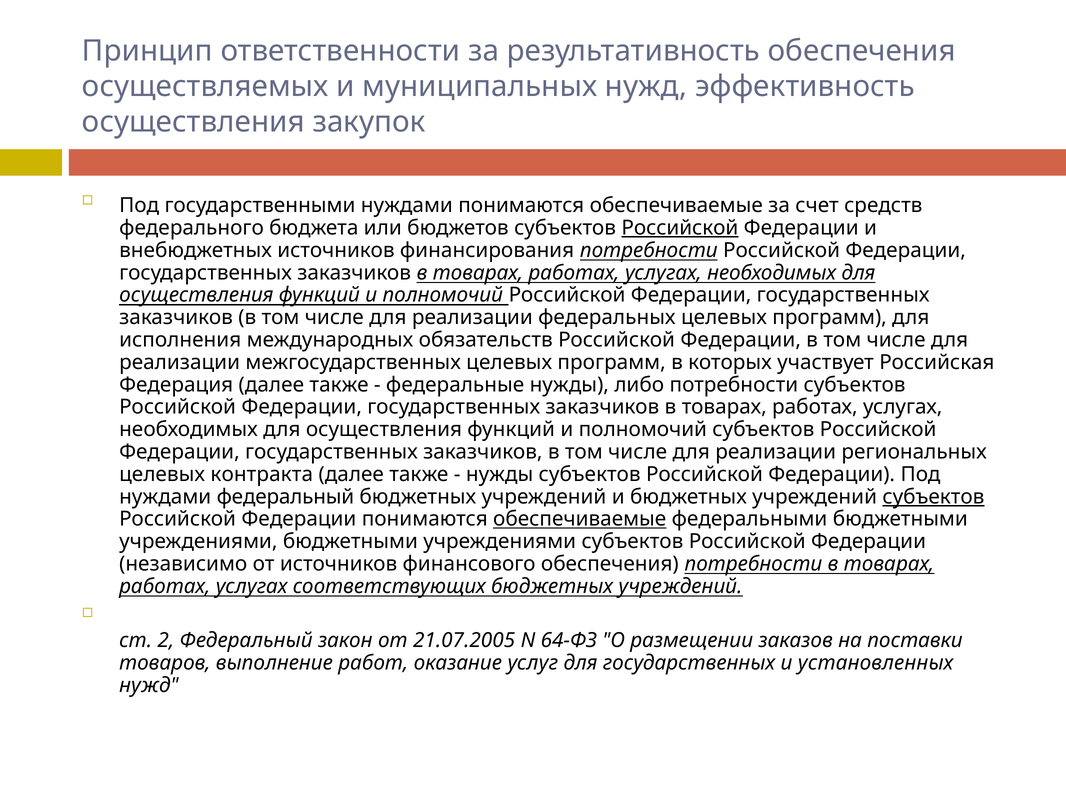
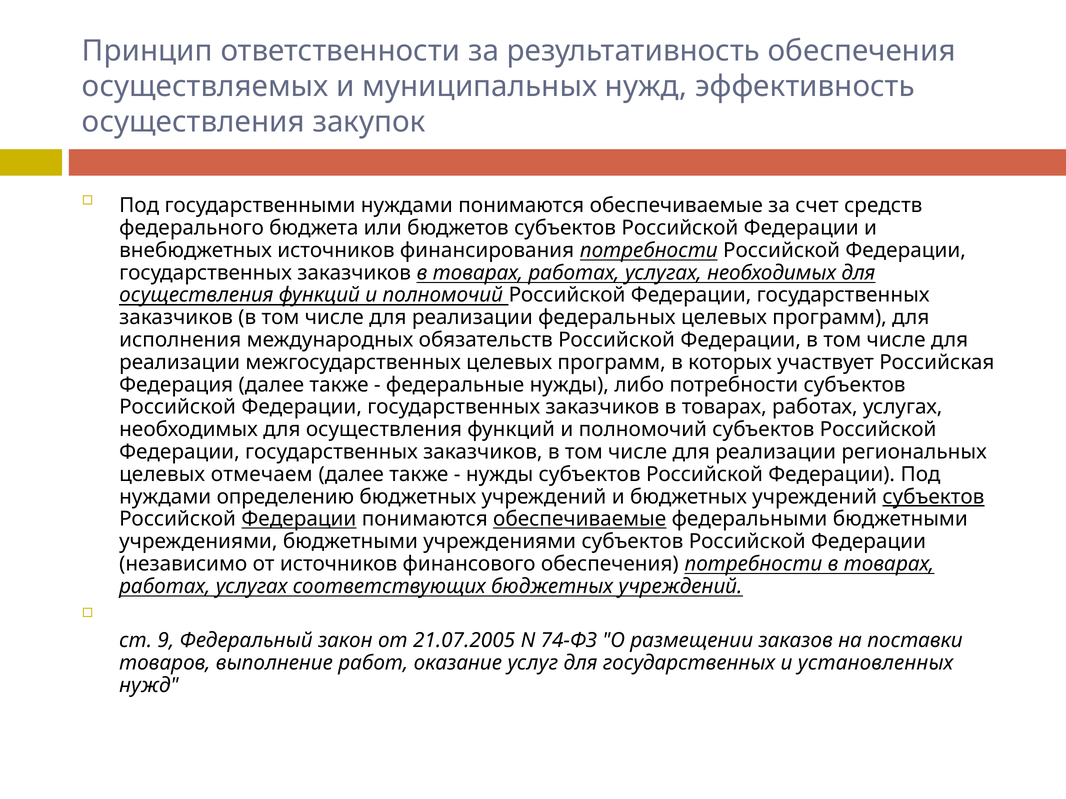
Российской at (680, 228) underline: present -> none
контракта: контракта -> отмечаем
нуждами федеральный: федеральный -> определению
Федерации at (299, 519) underline: none -> present
2: 2 -> 9
64-ФЗ: 64-ФЗ -> 74-ФЗ
